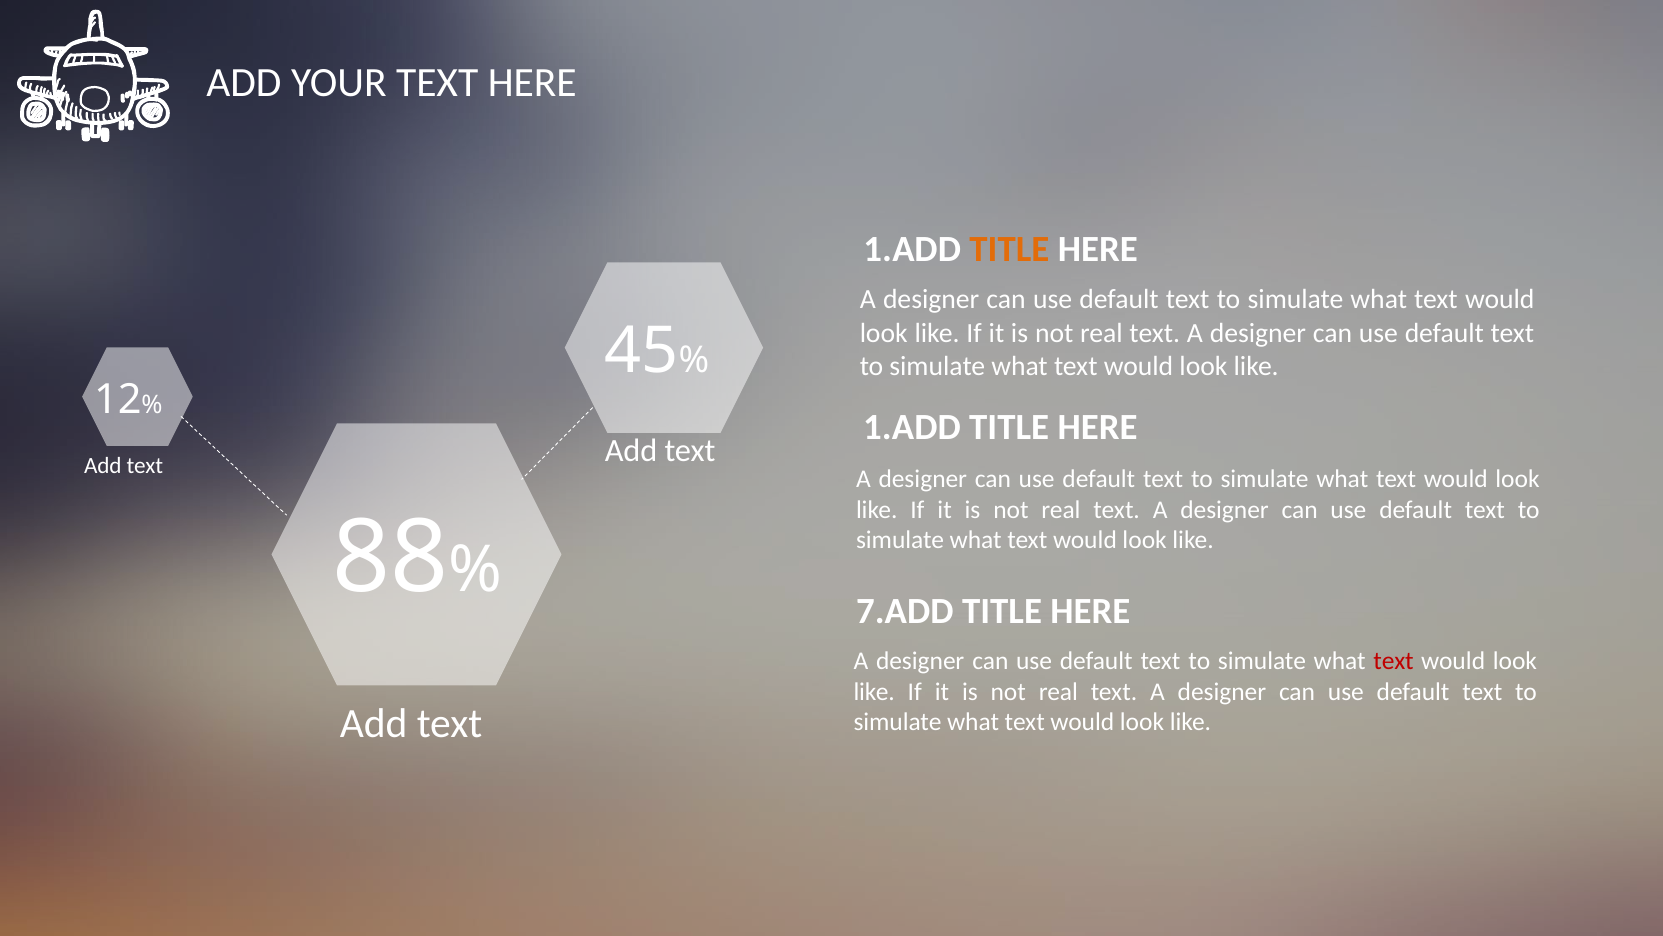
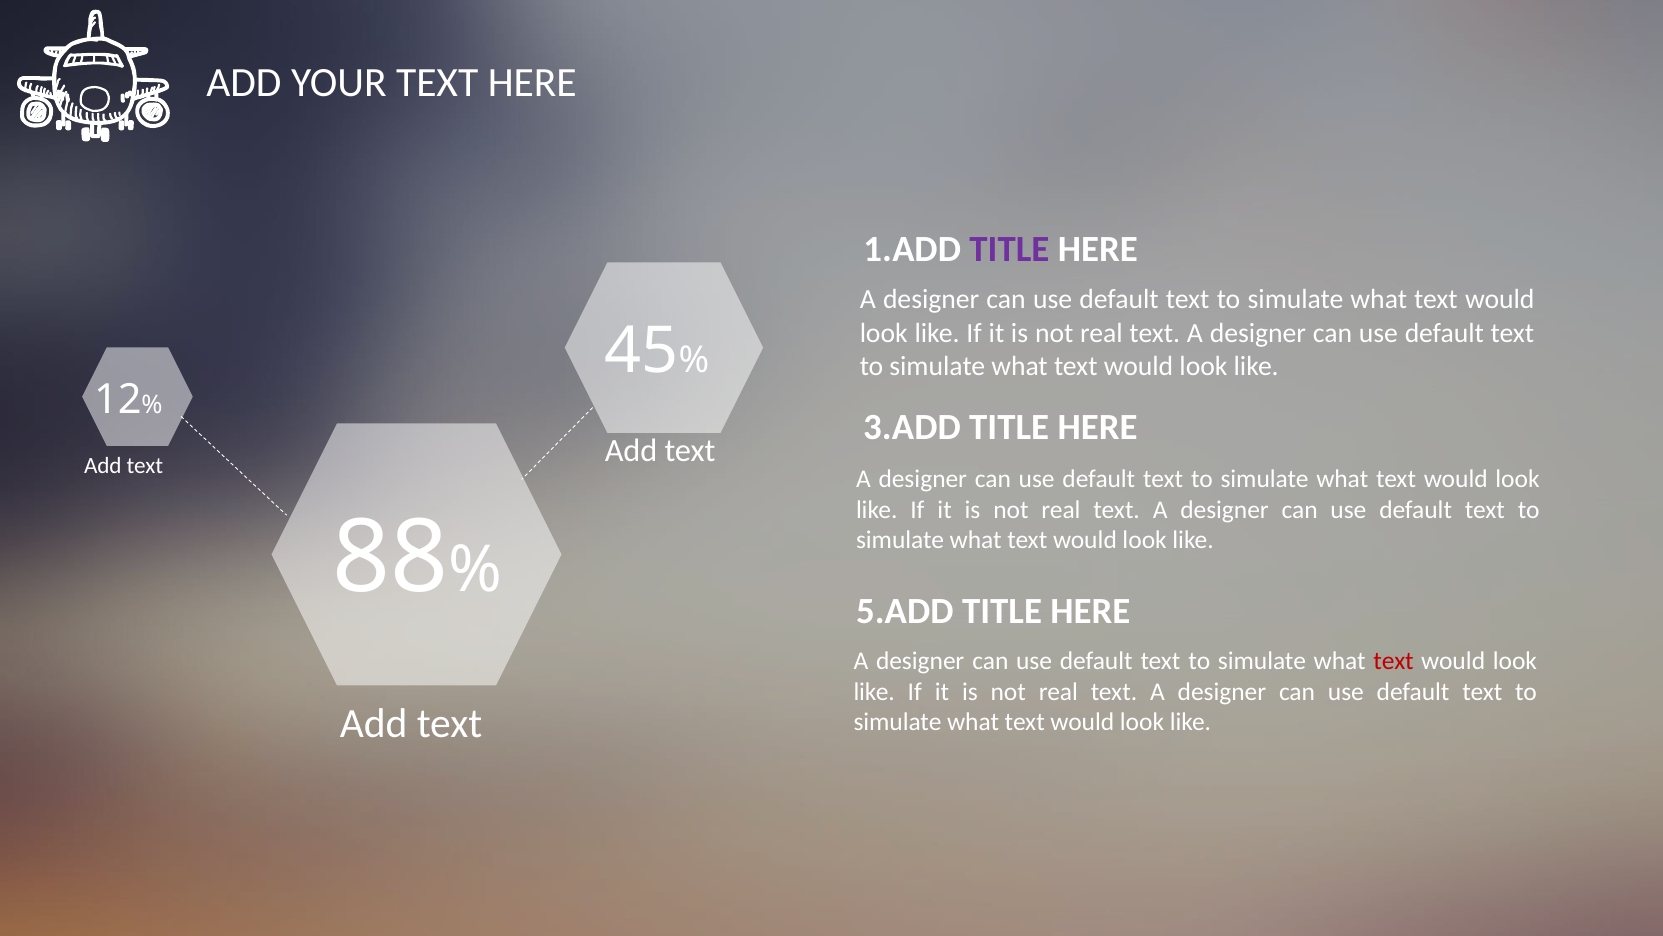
TITLE at (1009, 249) colour: orange -> purple
1.ADD at (912, 427): 1.ADD -> 3.ADD
7.ADD: 7.ADD -> 5.ADD
